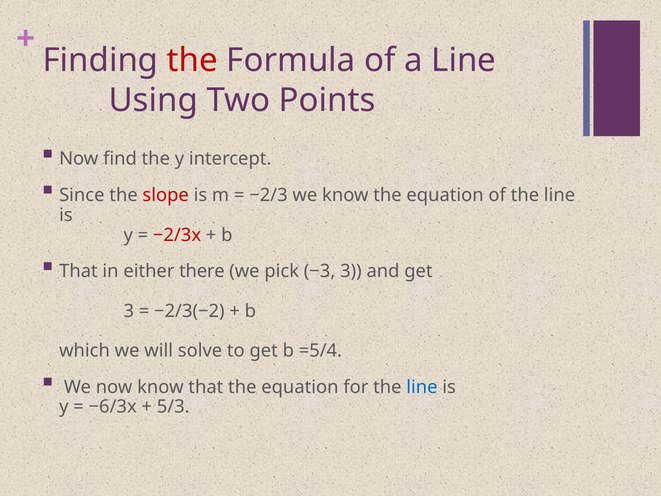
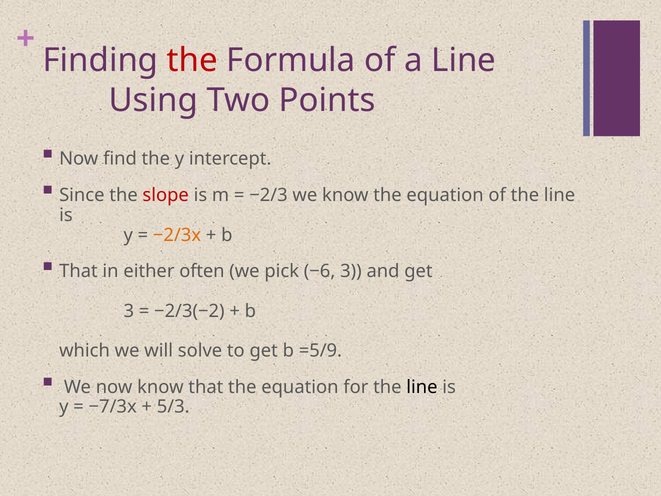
−2/3x colour: red -> orange
there: there -> often
−3: −3 -> −6
=5/4: =5/4 -> =5/9
line at (422, 387) colour: blue -> black
−6/3x: −6/3x -> −7/3x
